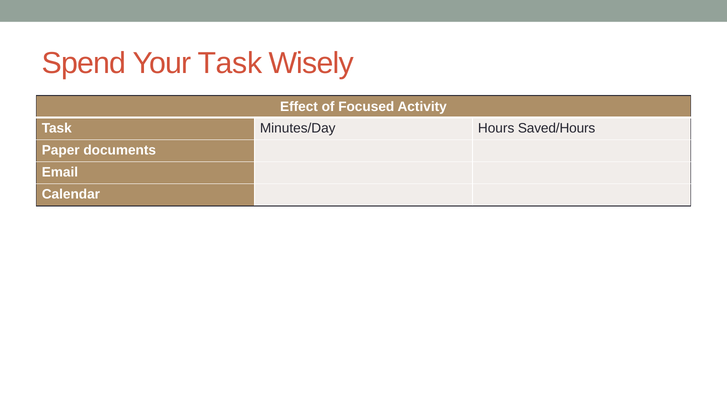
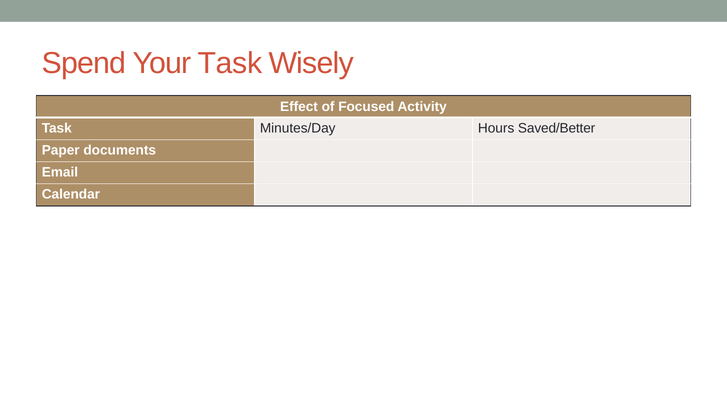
Saved/Hours: Saved/Hours -> Saved/Better
